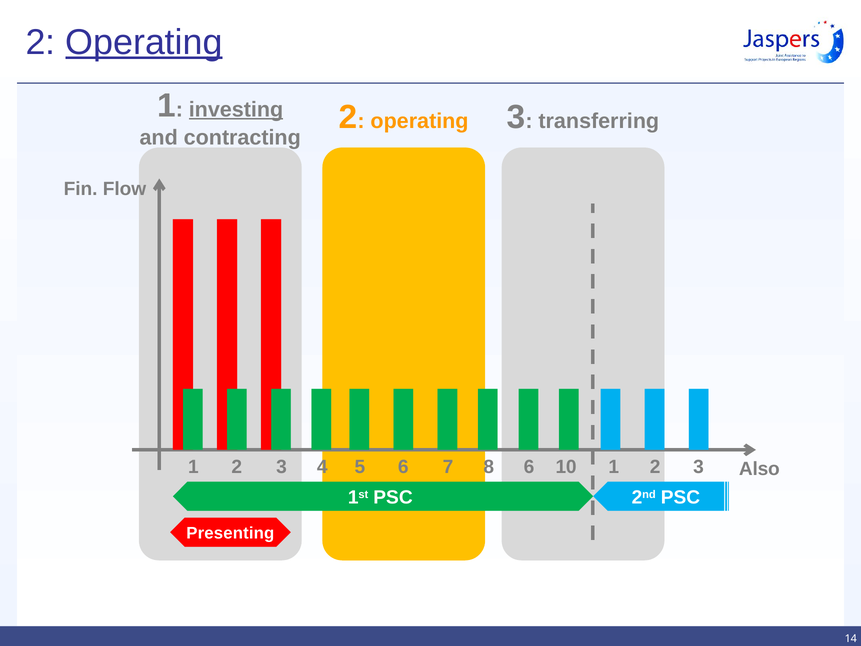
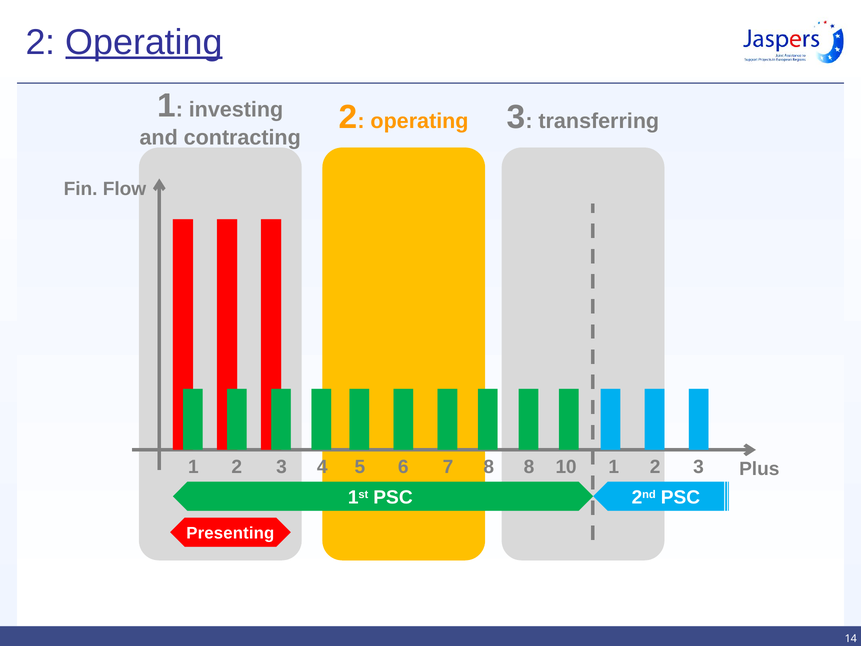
investing underline: present -> none
8 6: 6 -> 8
Also: Also -> Plus
